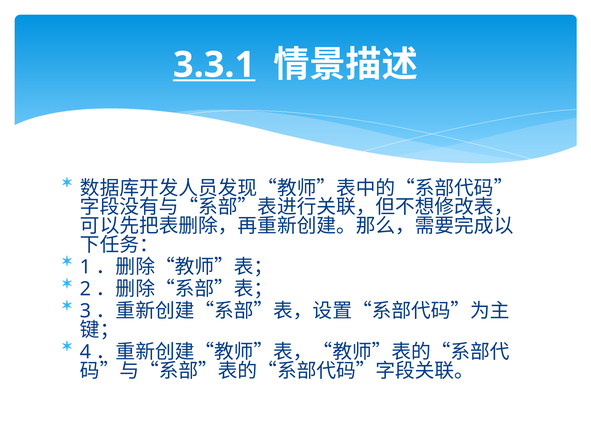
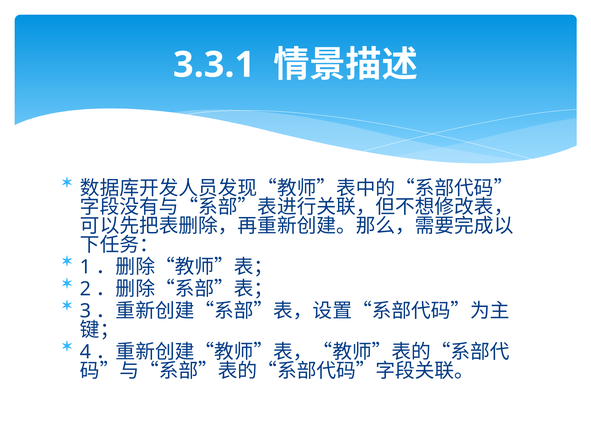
3.3.1 underline: present -> none
